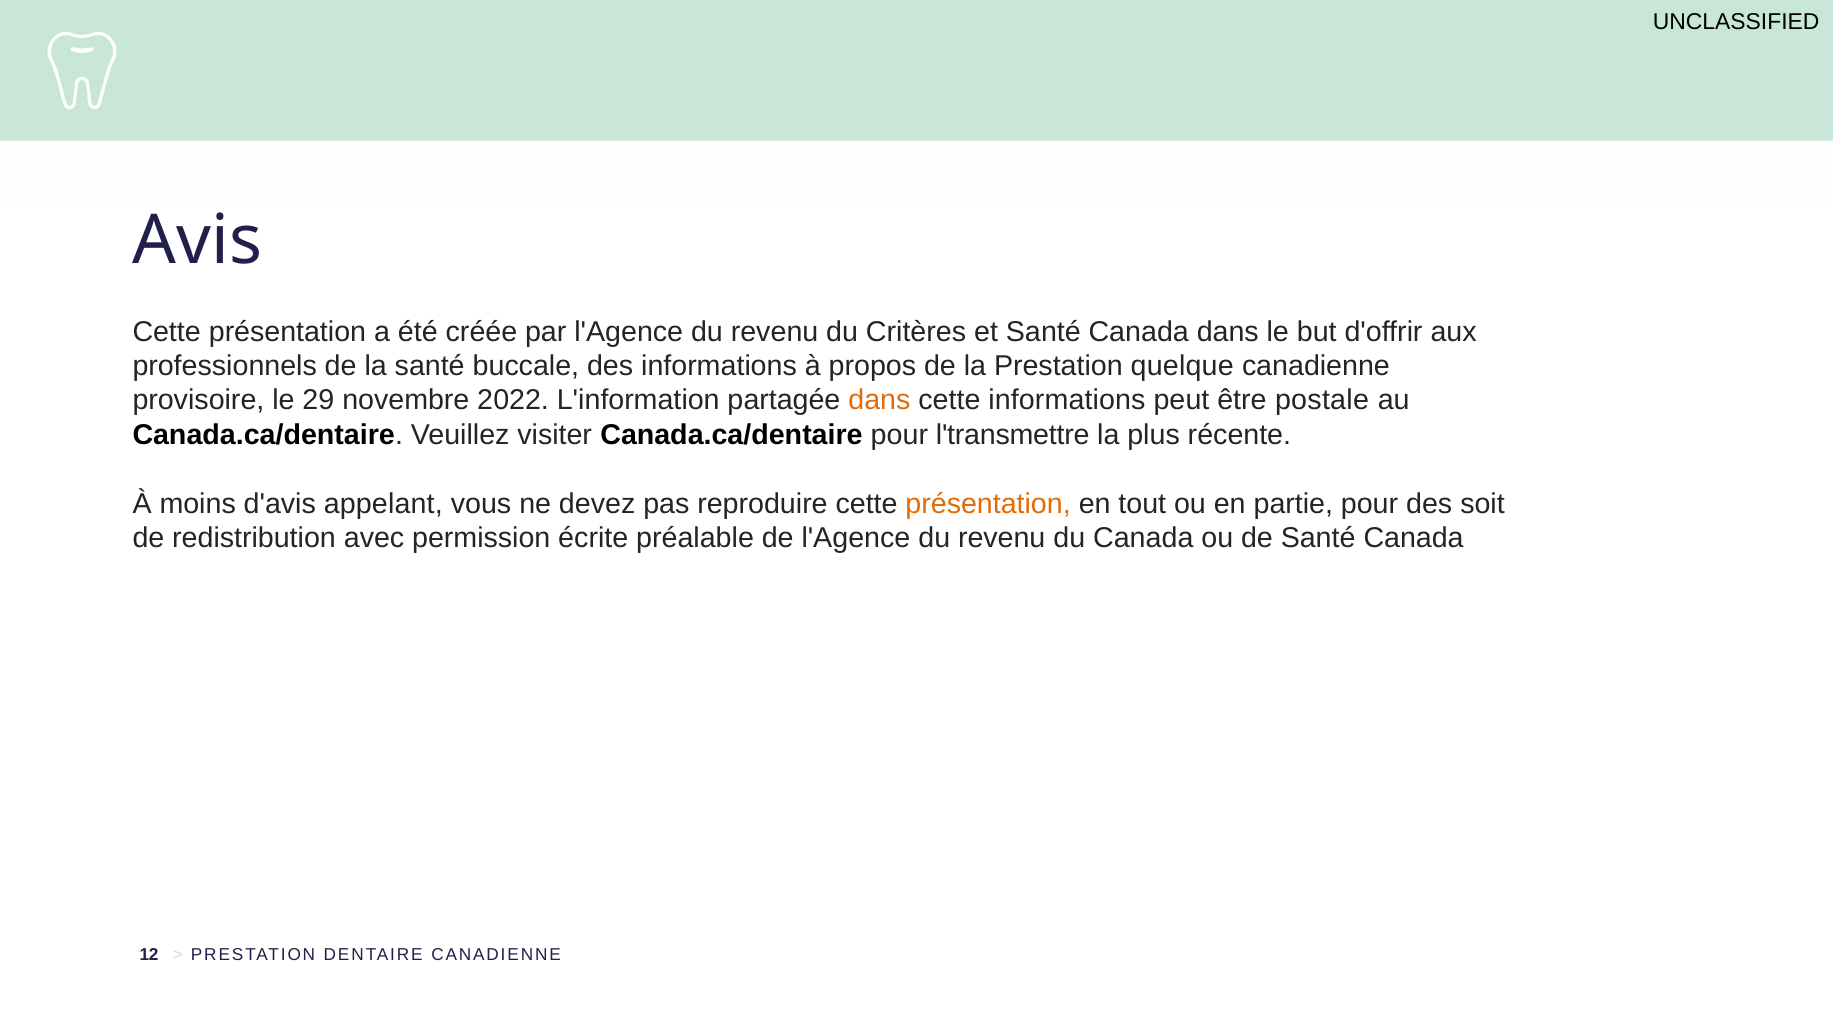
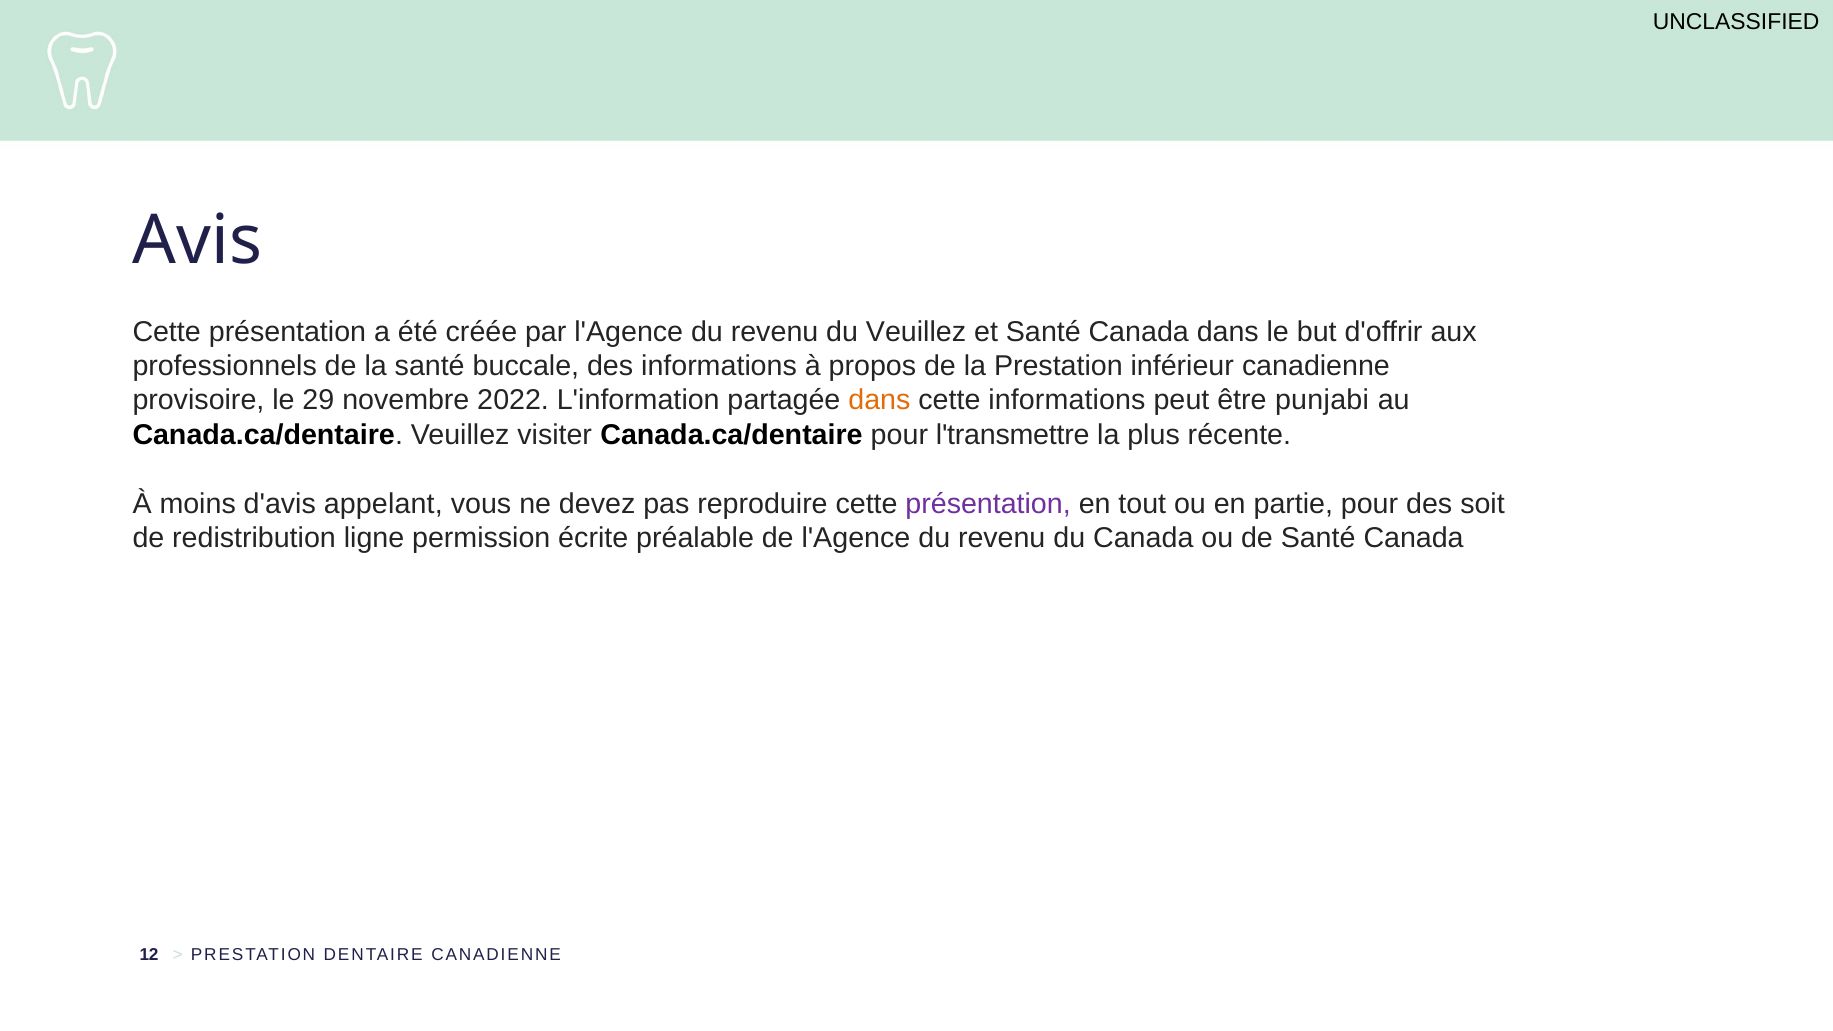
du Critères: Critères -> Veuillez
quelque: quelque -> inférieur
postale: postale -> punjabi
présentation at (988, 504) colour: orange -> purple
avec: avec -> ligne
